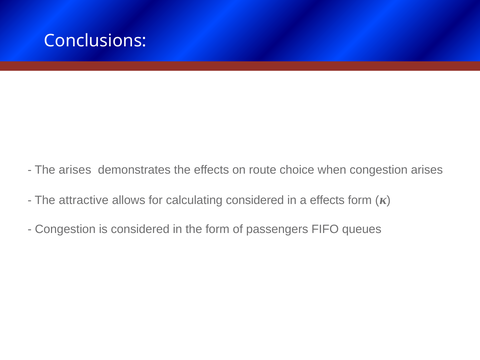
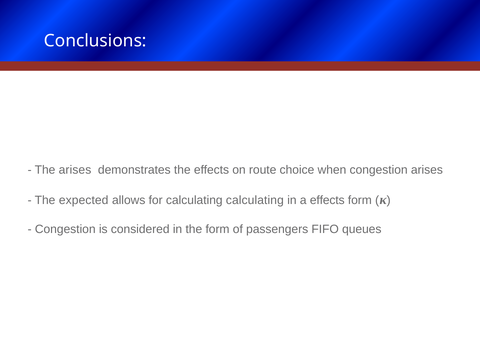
attractive: attractive -> expected
calculating considered: considered -> calculating
